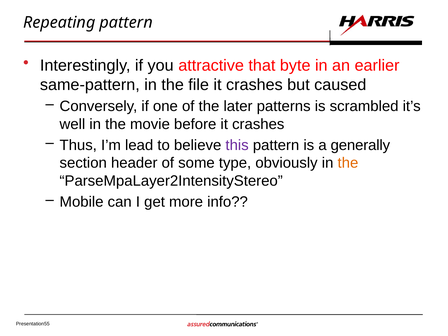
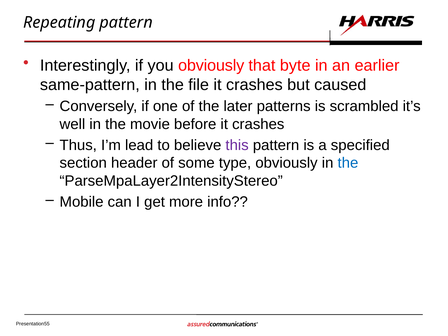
you attractive: attractive -> obviously
generally: generally -> specified
the at (348, 163) colour: orange -> blue
